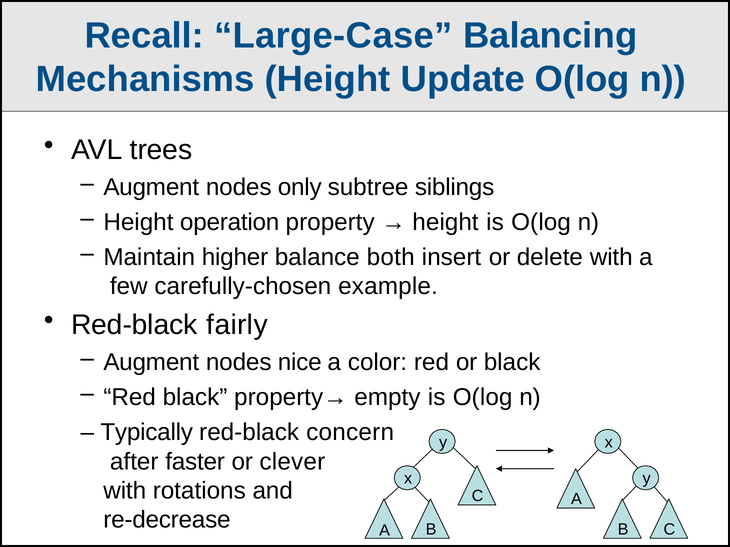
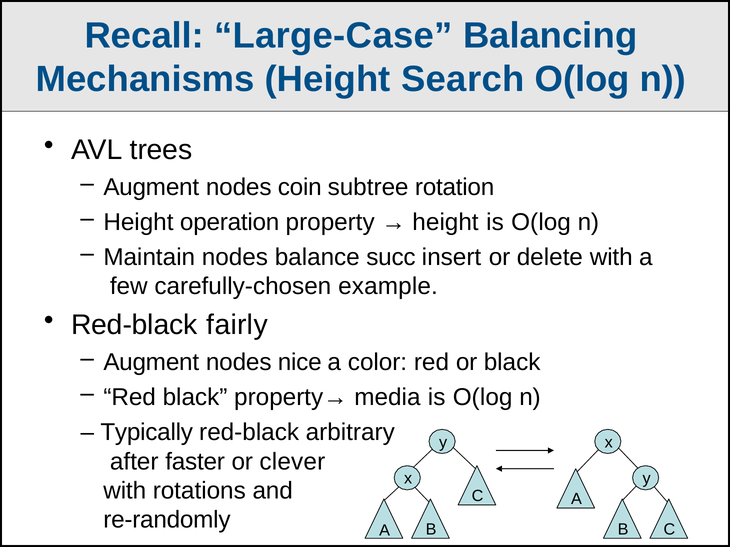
Update: Update -> Search
only: only -> coin
siblings: siblings -> rotation
Maintain higher: higher -> nodes
both: both -> succ
empty: empty -> media
concern: concern -> arbitrary
re-decrease: re-decrease -> re-randomly
